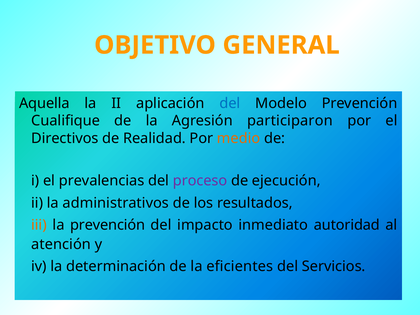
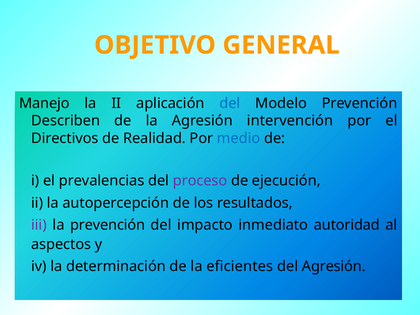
Aquella: Aquella -> Manejo
Cualifique: Cualifique -> Describen
participaron: participaron -> intervención
medio colour: orange -> blue
administrativos: administrativos -> autopercepción
iii colour: orange -> purple
atención: atención -> aspectos
del Servicios: Servicios -> Agresión
